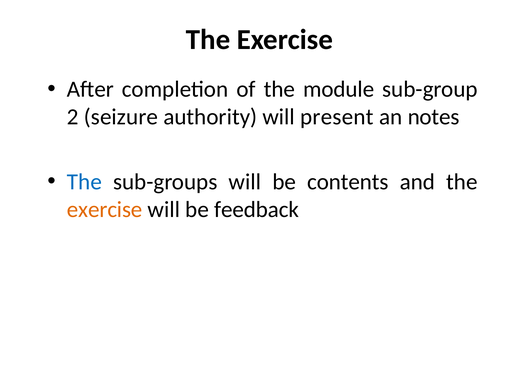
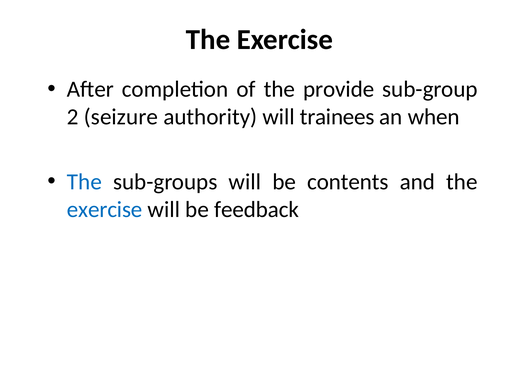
module: module -> provide
present: present -> trainees
notes: notes -> when
exercise at (105, 209) colour: orange -> blue
